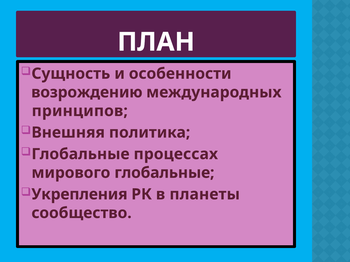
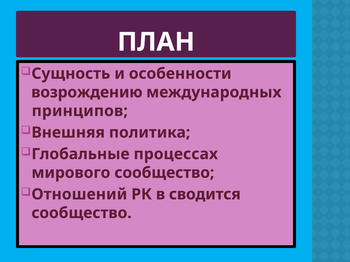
мирового глобальные: глобальные -> сообщество
Укрепления: Укрепления -> Отношений
планеты: планеты -> сводится
